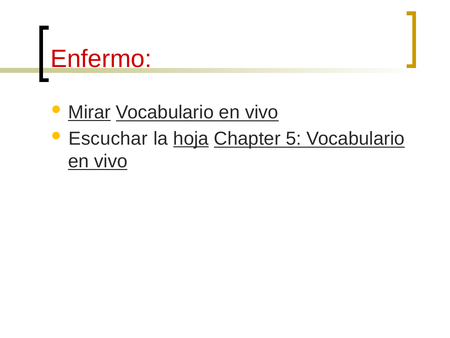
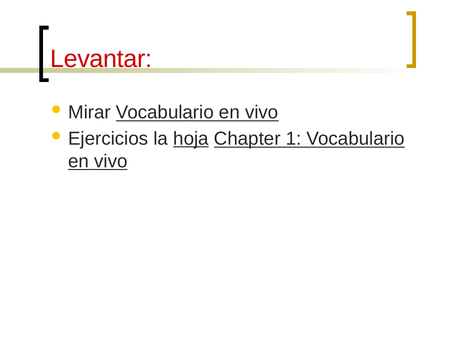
Enfermo: Enfermo -> Levantar
Mirar underline: present -> none
Escuchar: Escuchar -> Ejercicios
5: 5 -> 1
